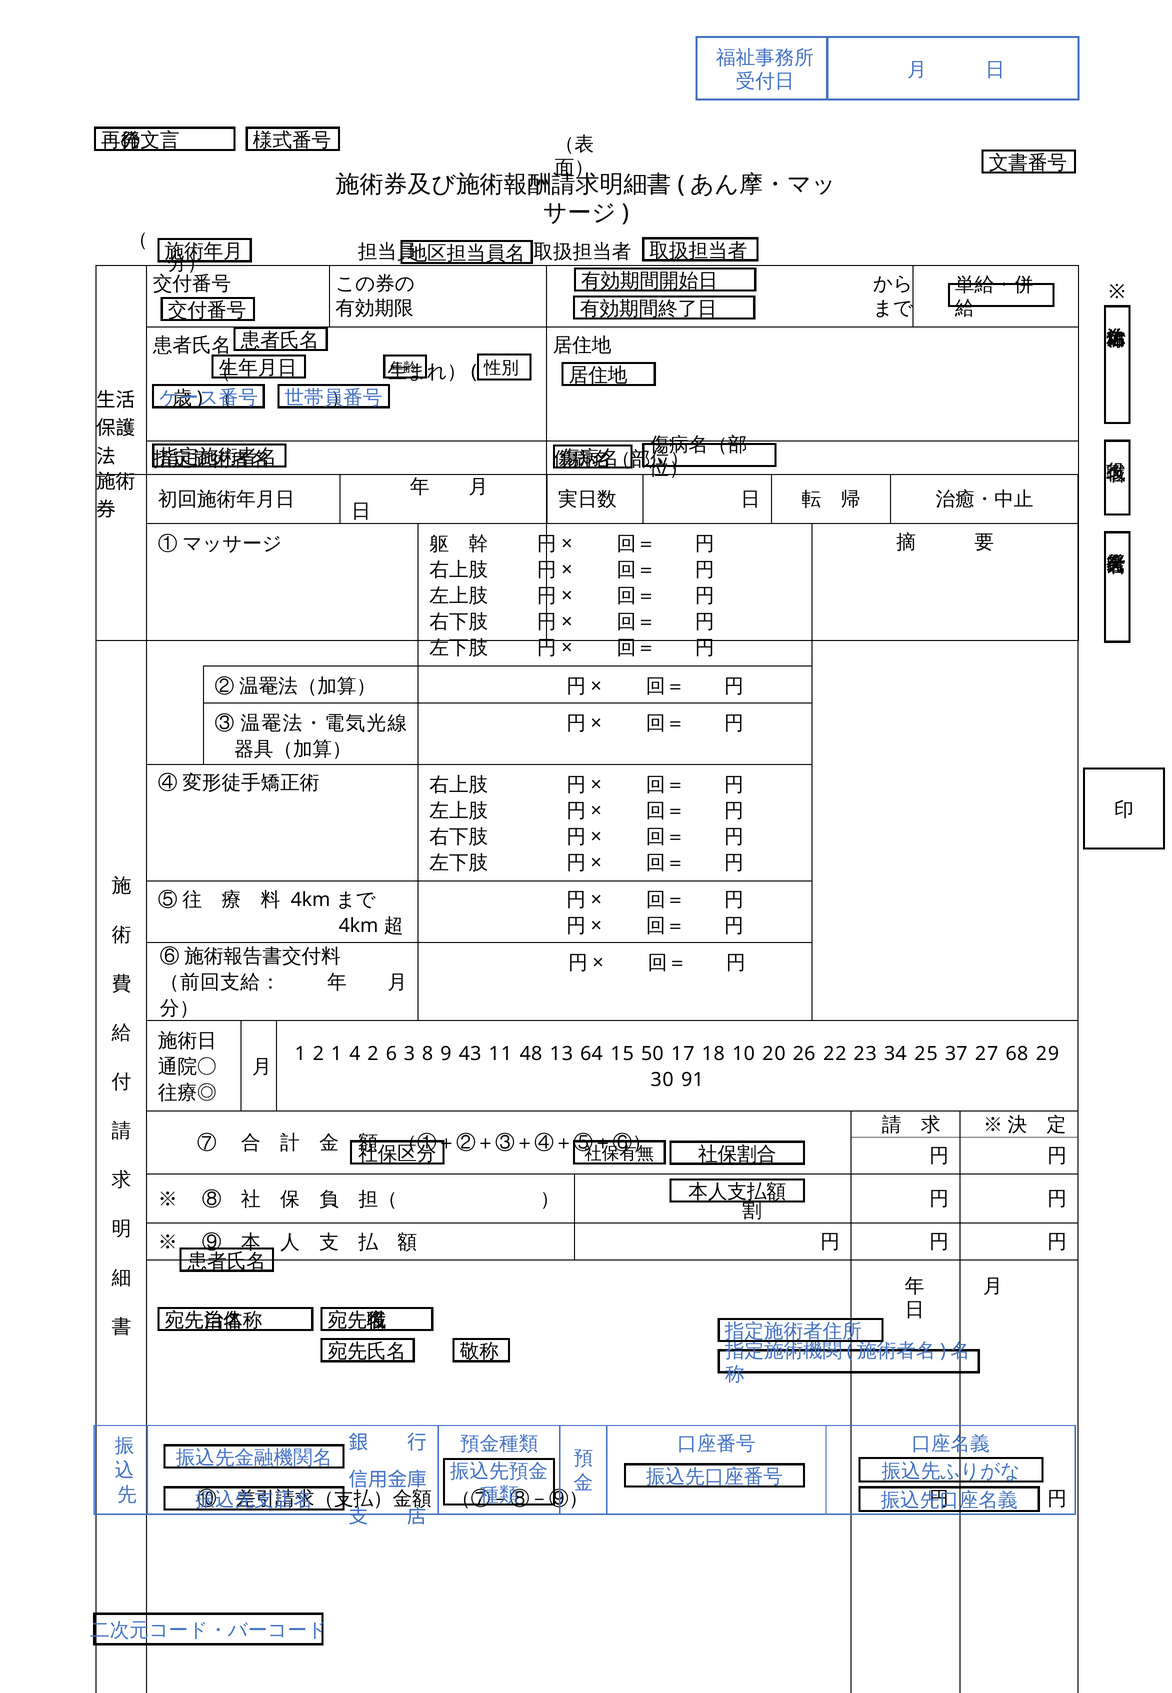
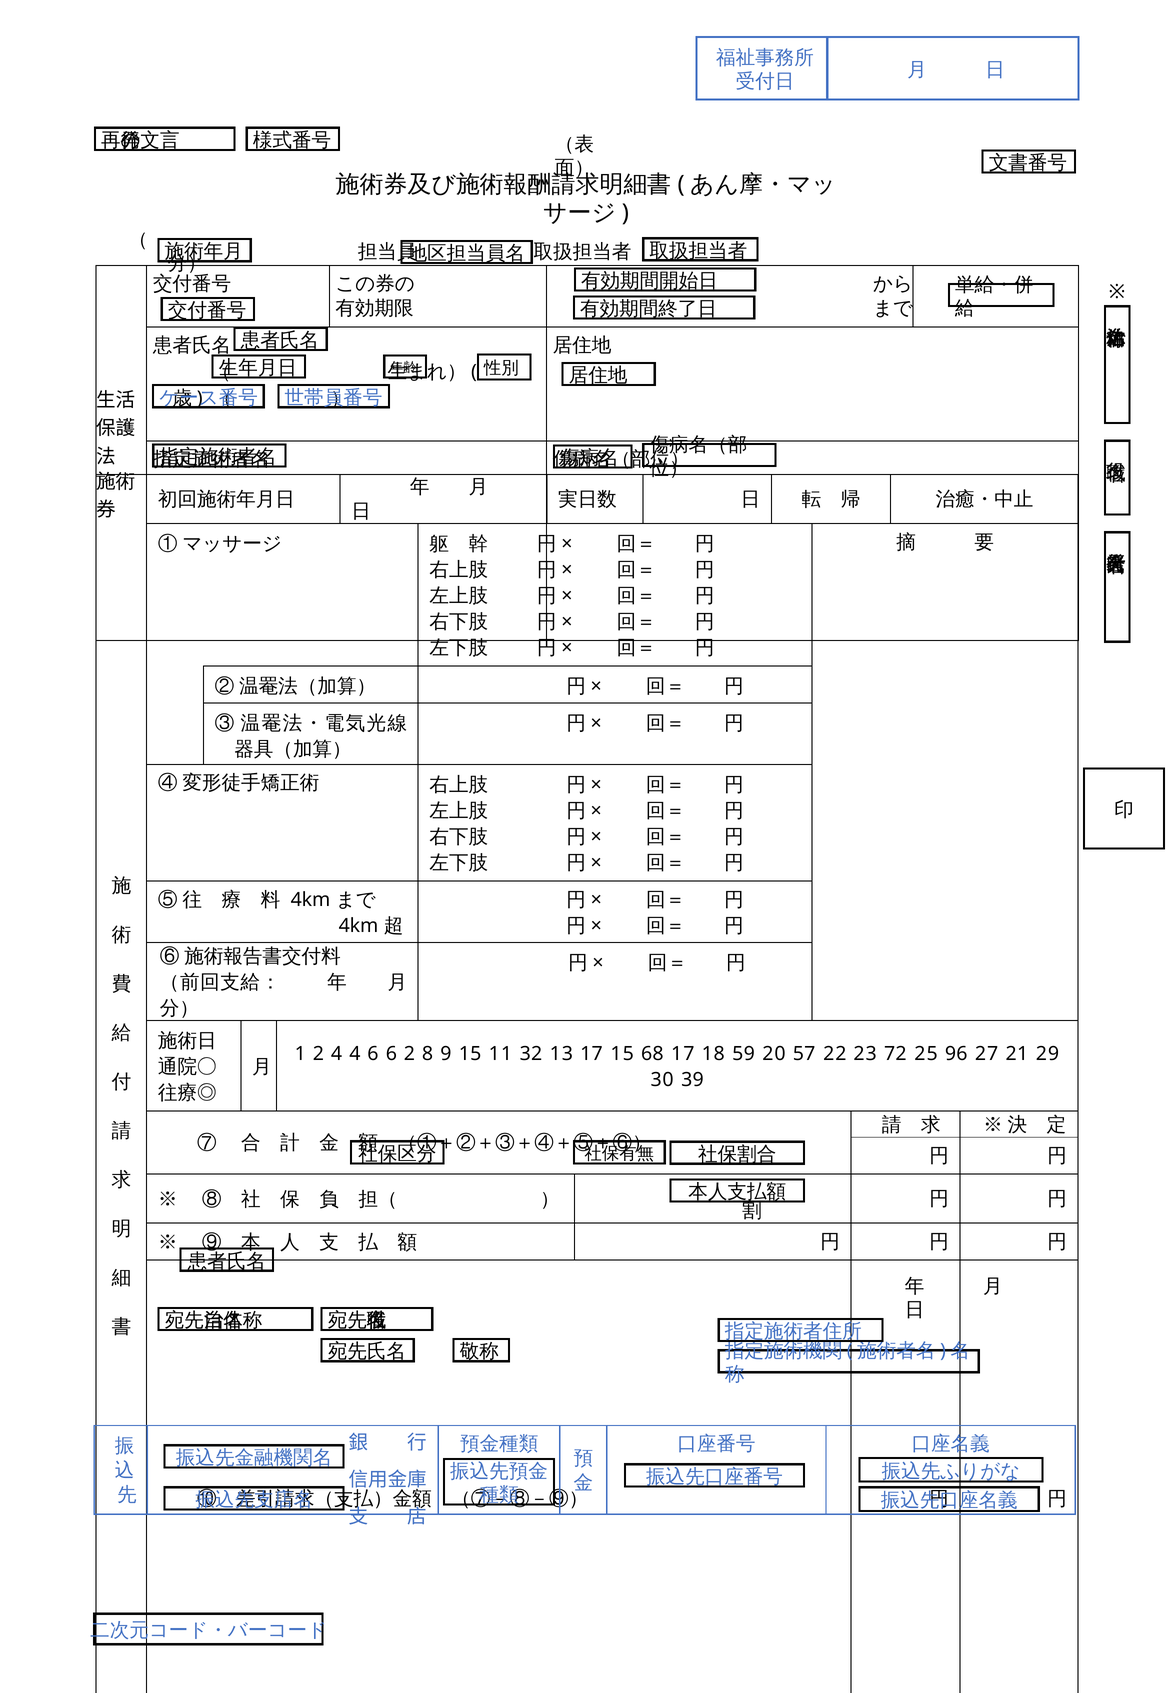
2 1: 1 -> 4
4 2: 2 -> 6
6 3: 3 -> 2
9 43: 43 -> 15
48: 48 -> 32
13 64: 64 -> 17
50: 50 -> 68
10: 10 -> 59
26: 26 -> 57
34: 34 -> 72
37: 37 -> 96
68: 68 -> 21
91: 91 -> 39
